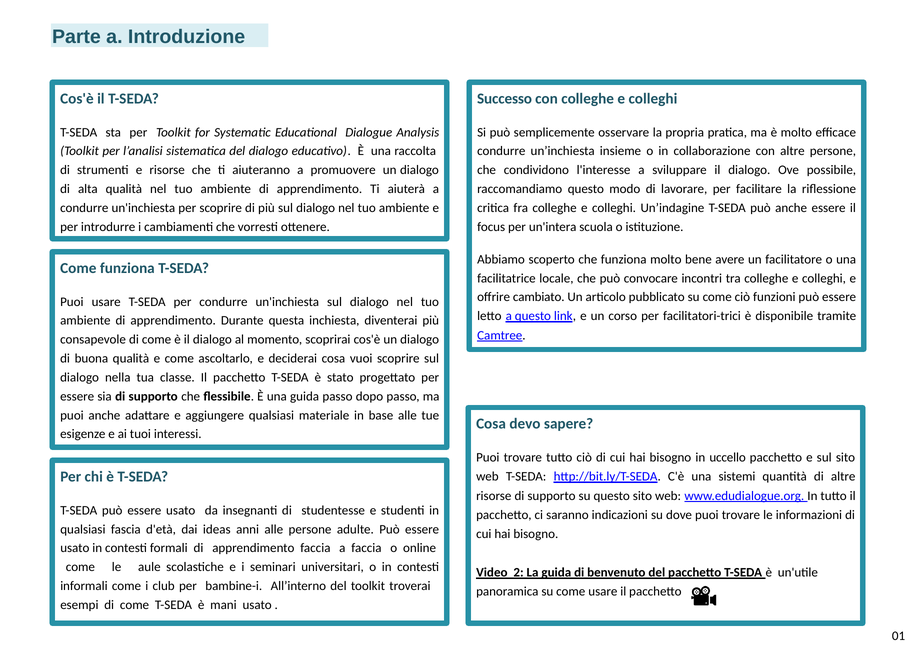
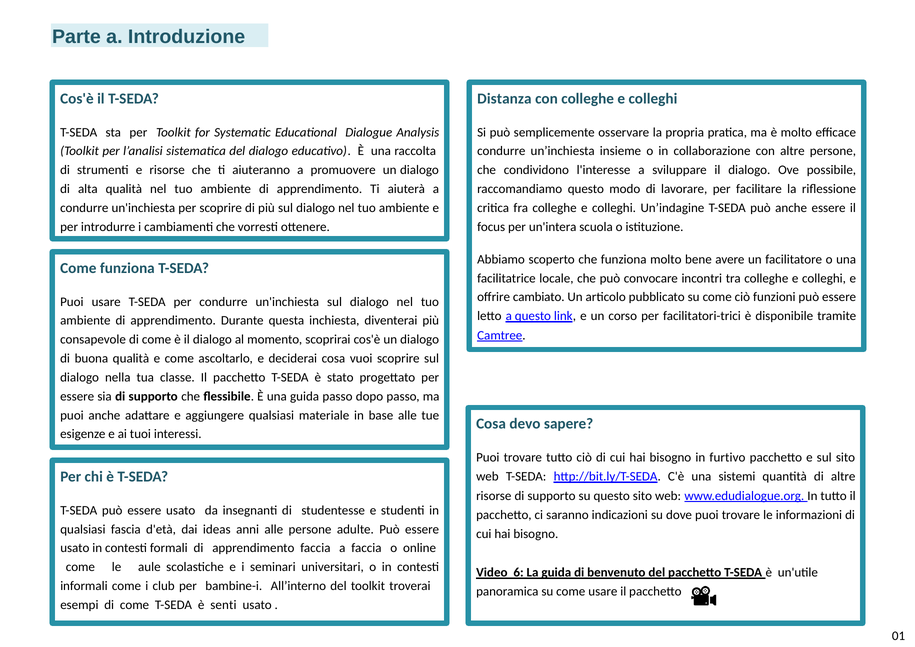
Successo: Successo -> Distanza
uccello: uccello -> furtivo
2: 2 -> 6
mani: mani -> senti
